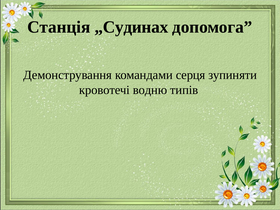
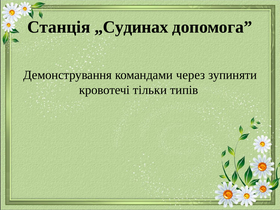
серця: серця -> через
водню: водню -> тільки
